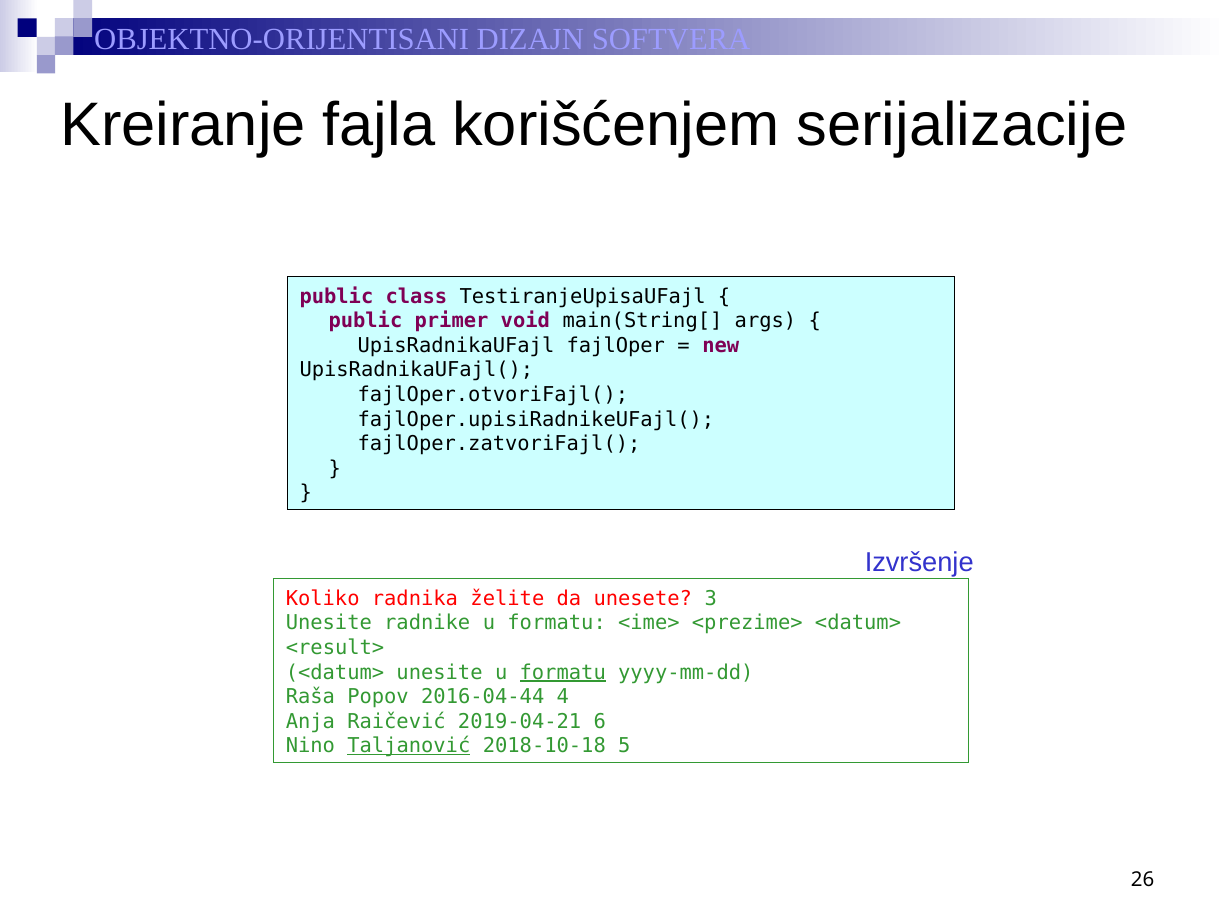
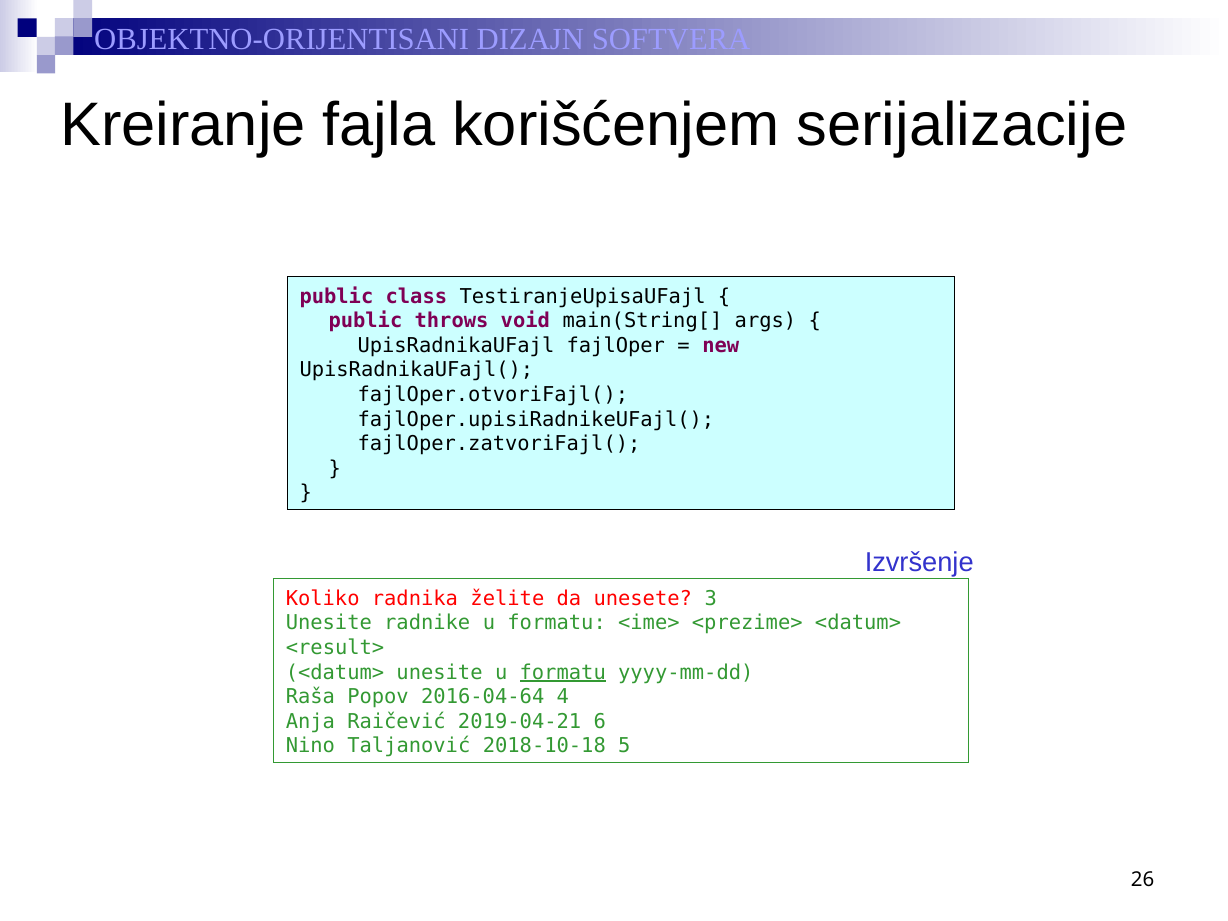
primer: primer -> throws
2016-04-44: 2016-04-44 -> 2016-04-64
Taljanović underline: present -> none
